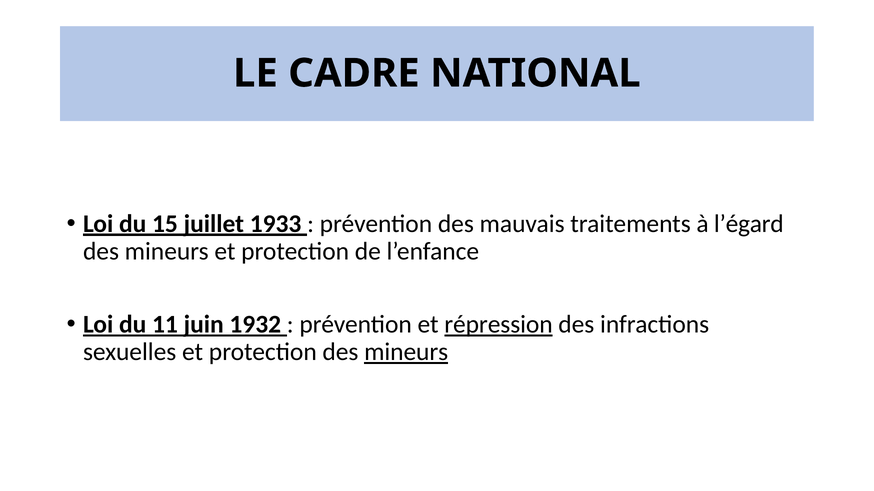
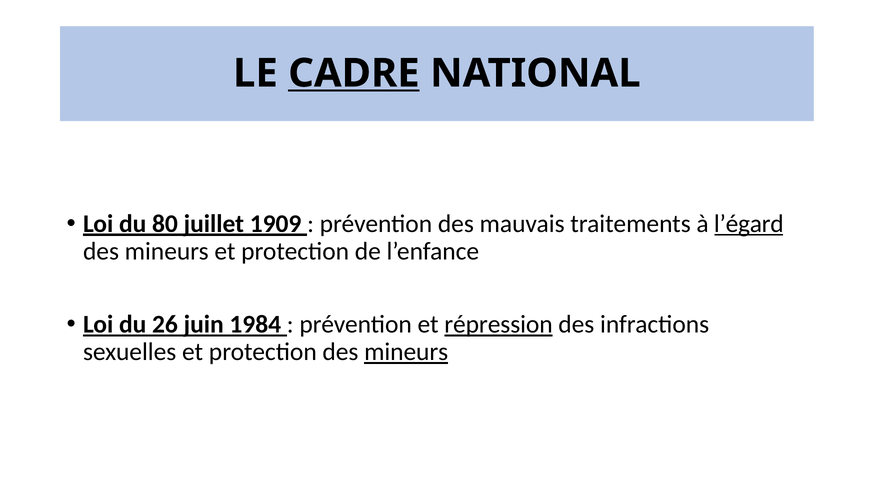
CADRE underline: none -> present
15: 15 -> 80
1933: 1933 -> 1909
l’égard underline: none -> present
11: 11 -> 26
1932: 1932 -> 1984
